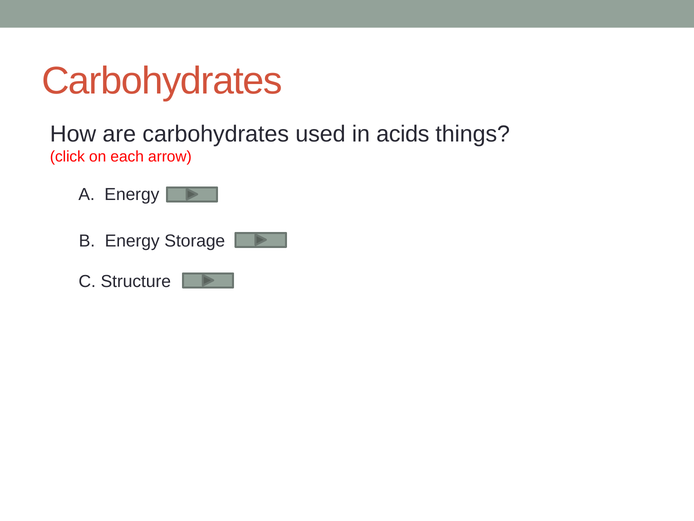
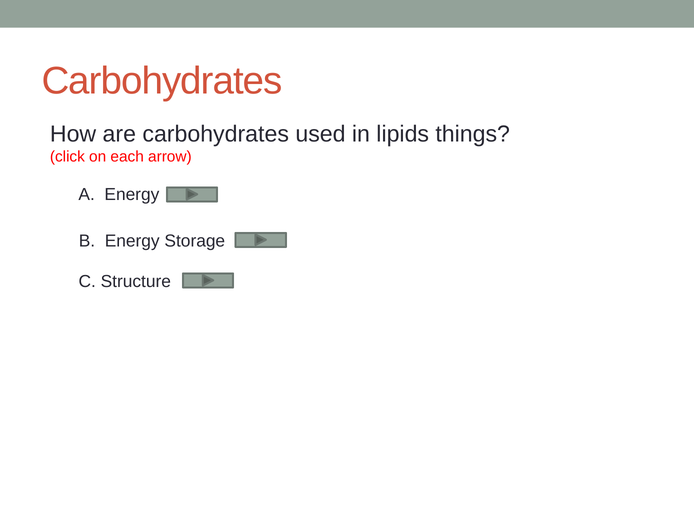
acids: acids -> lipids
